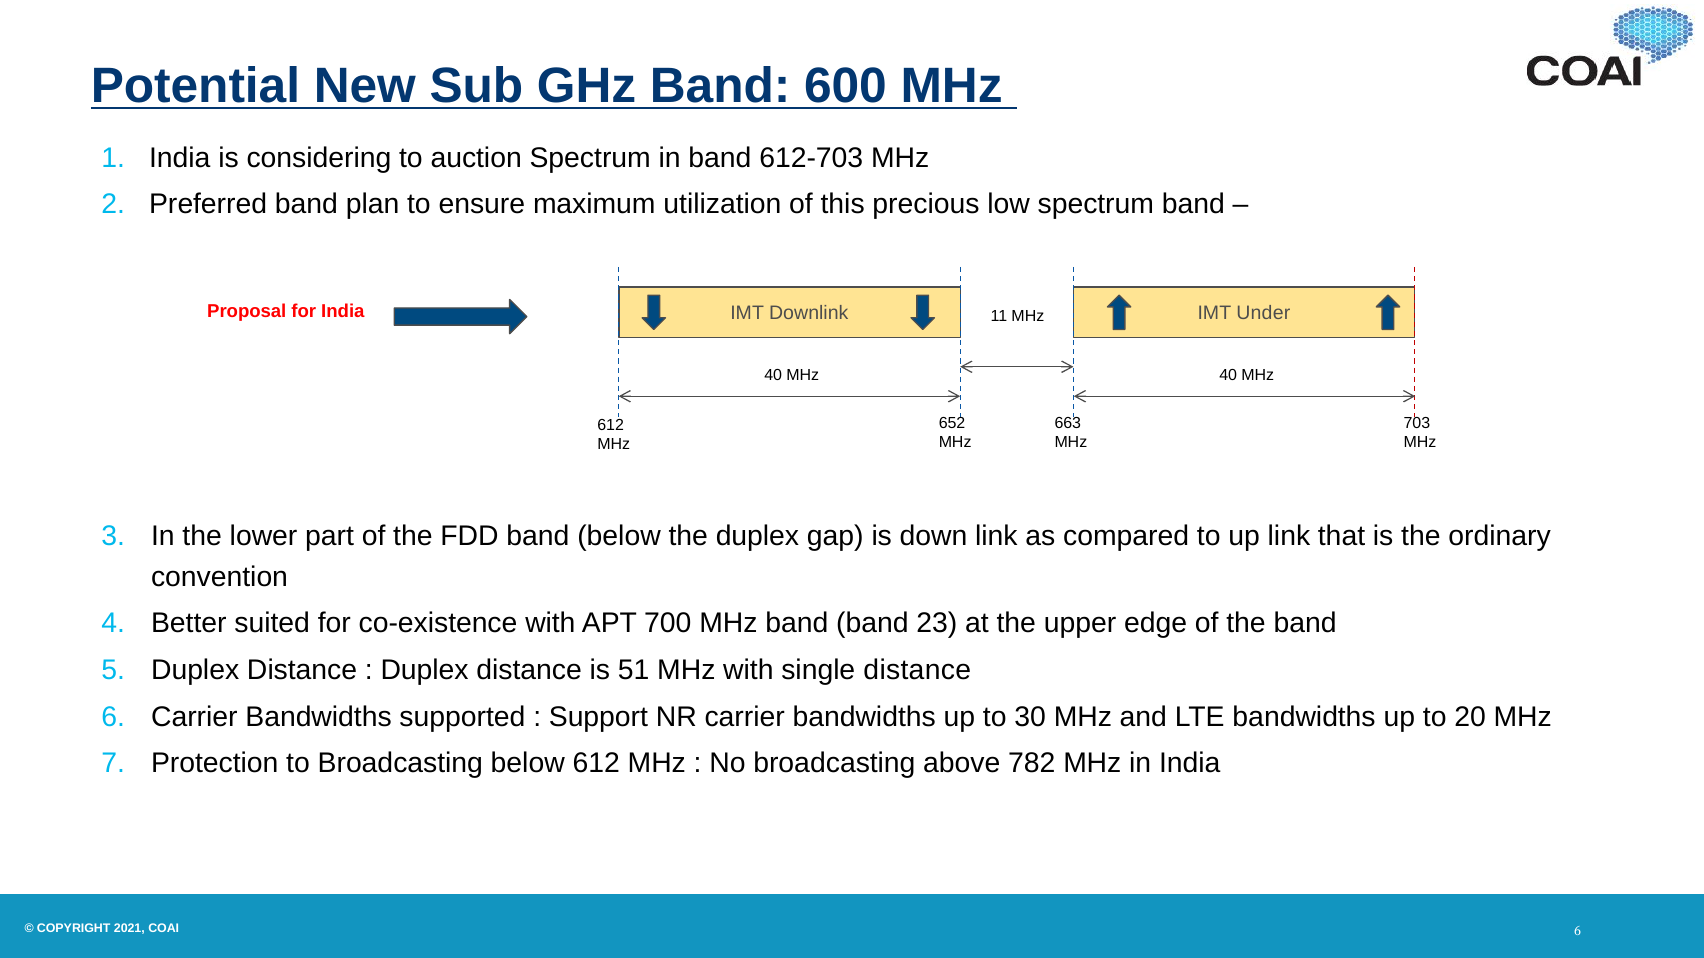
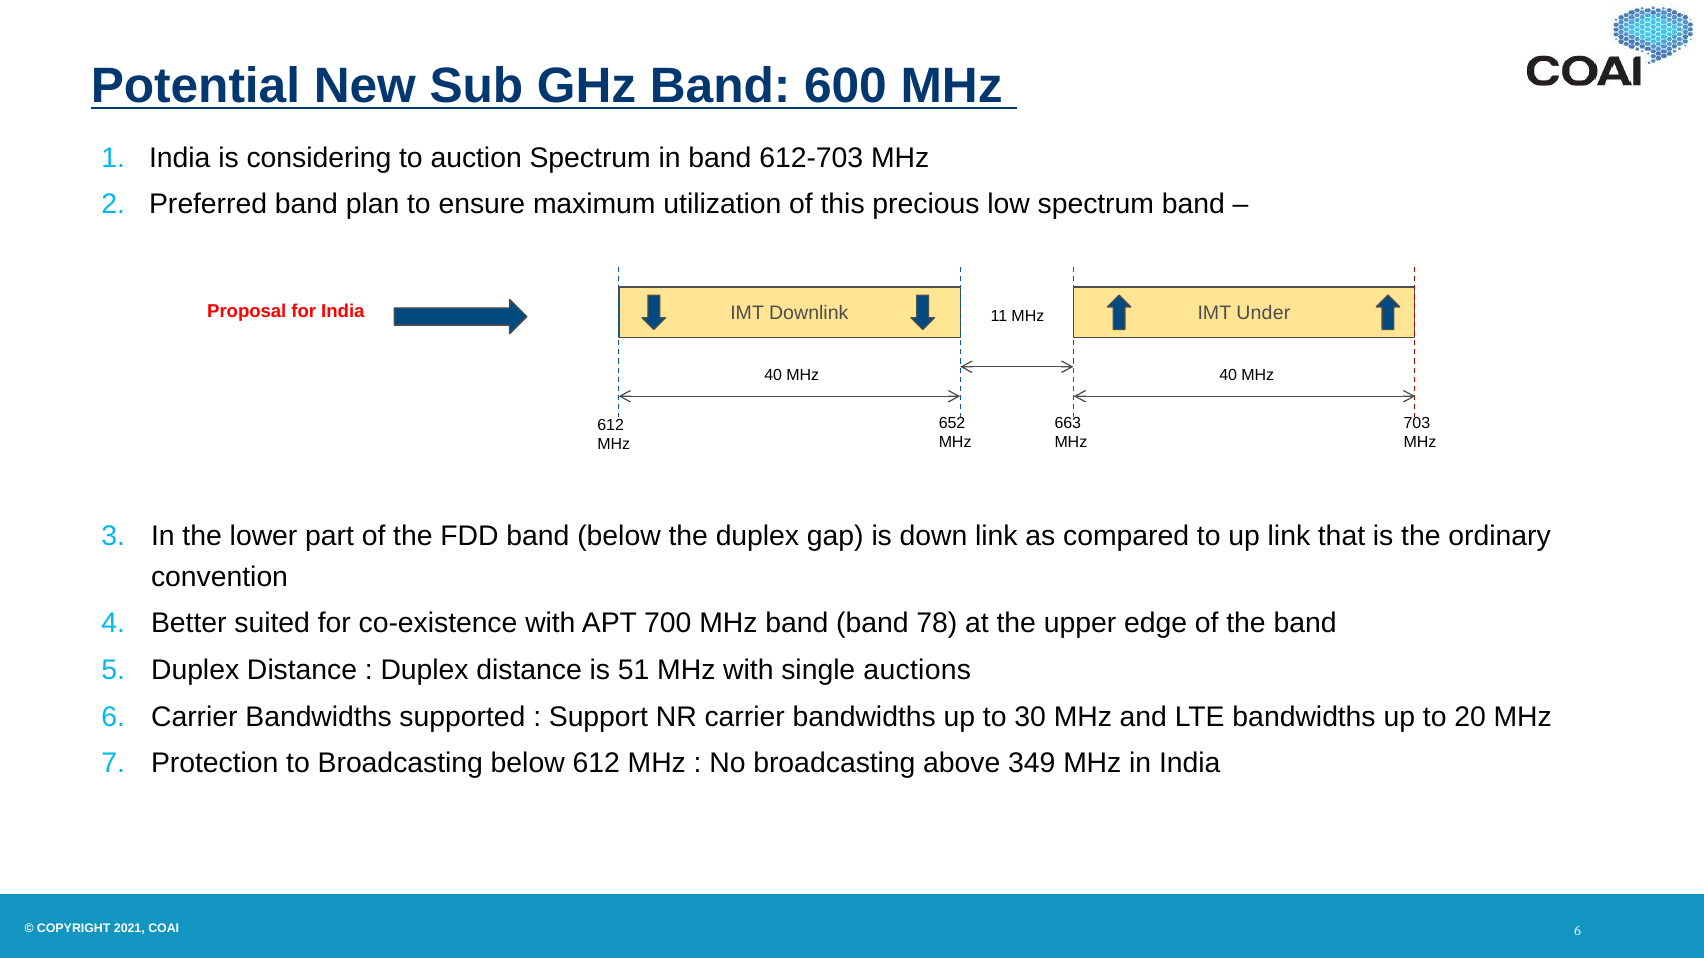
23: 23 -> 78
single distance: distance -> auctions
782: 782 -> 349
